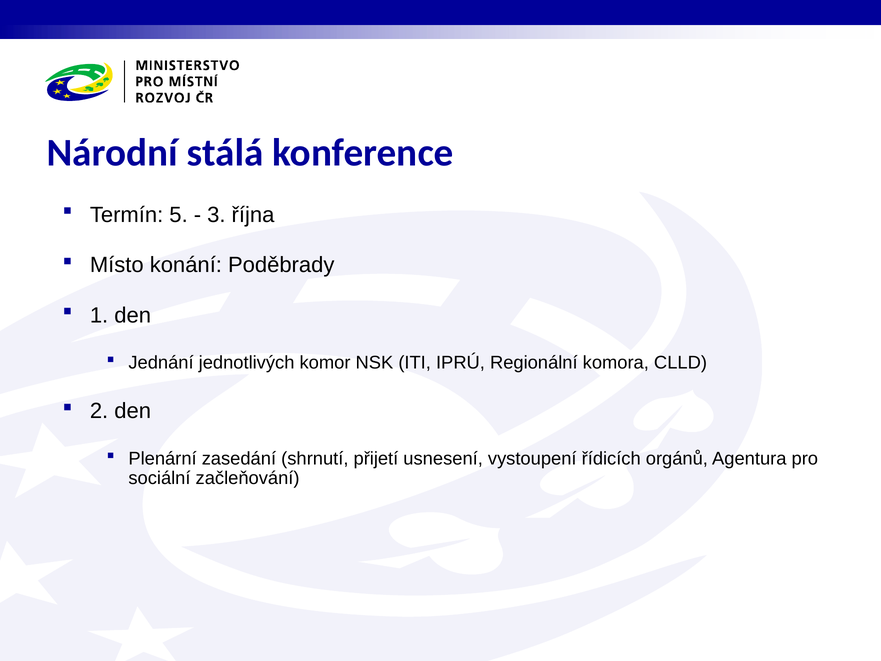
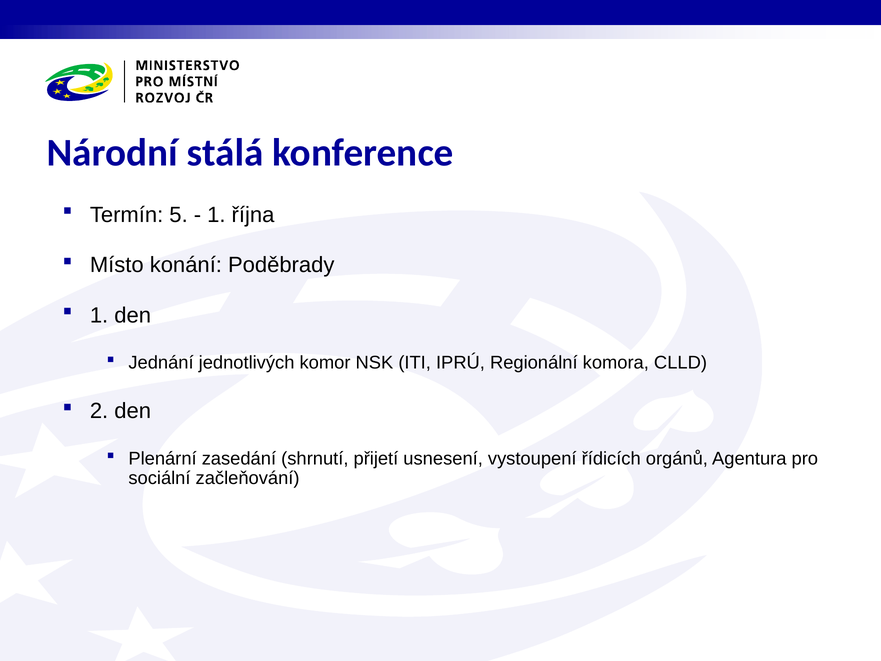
3 at (216, 215): 3 -> 1
